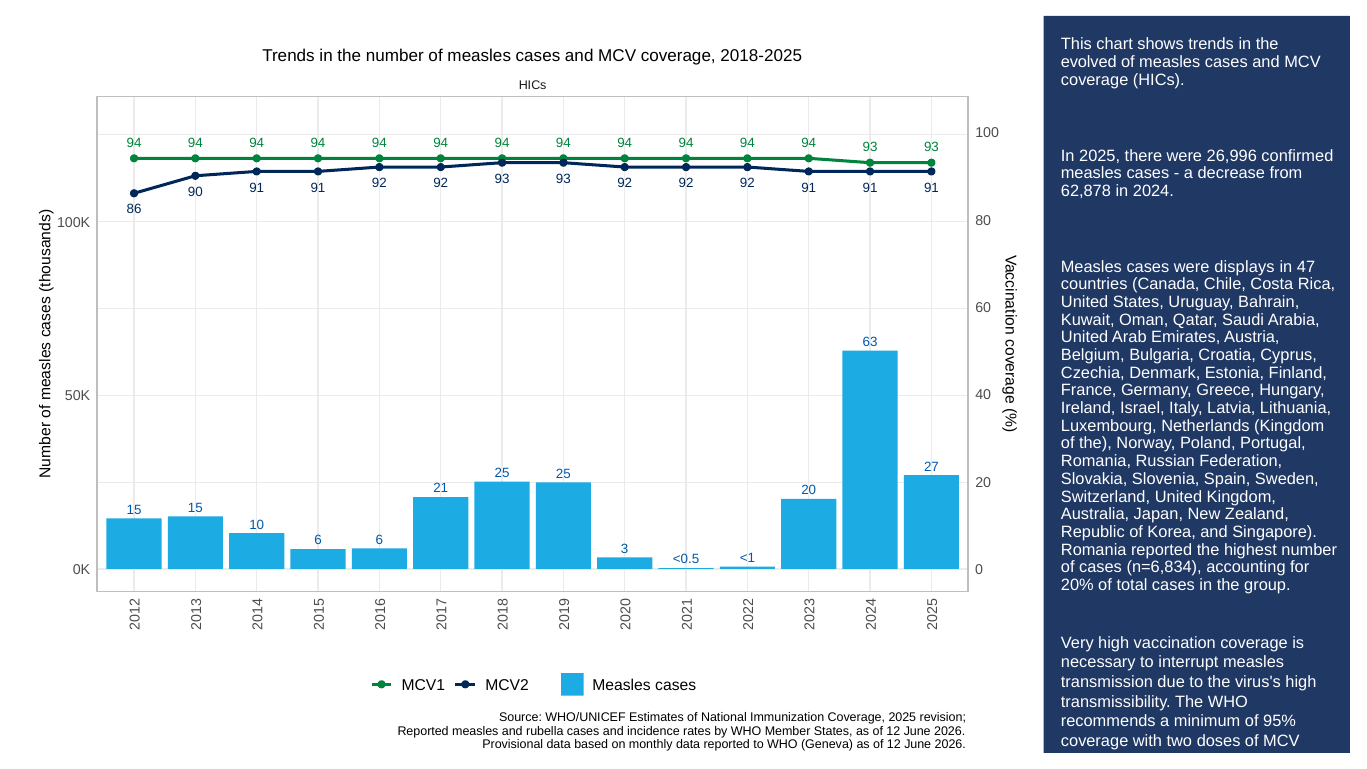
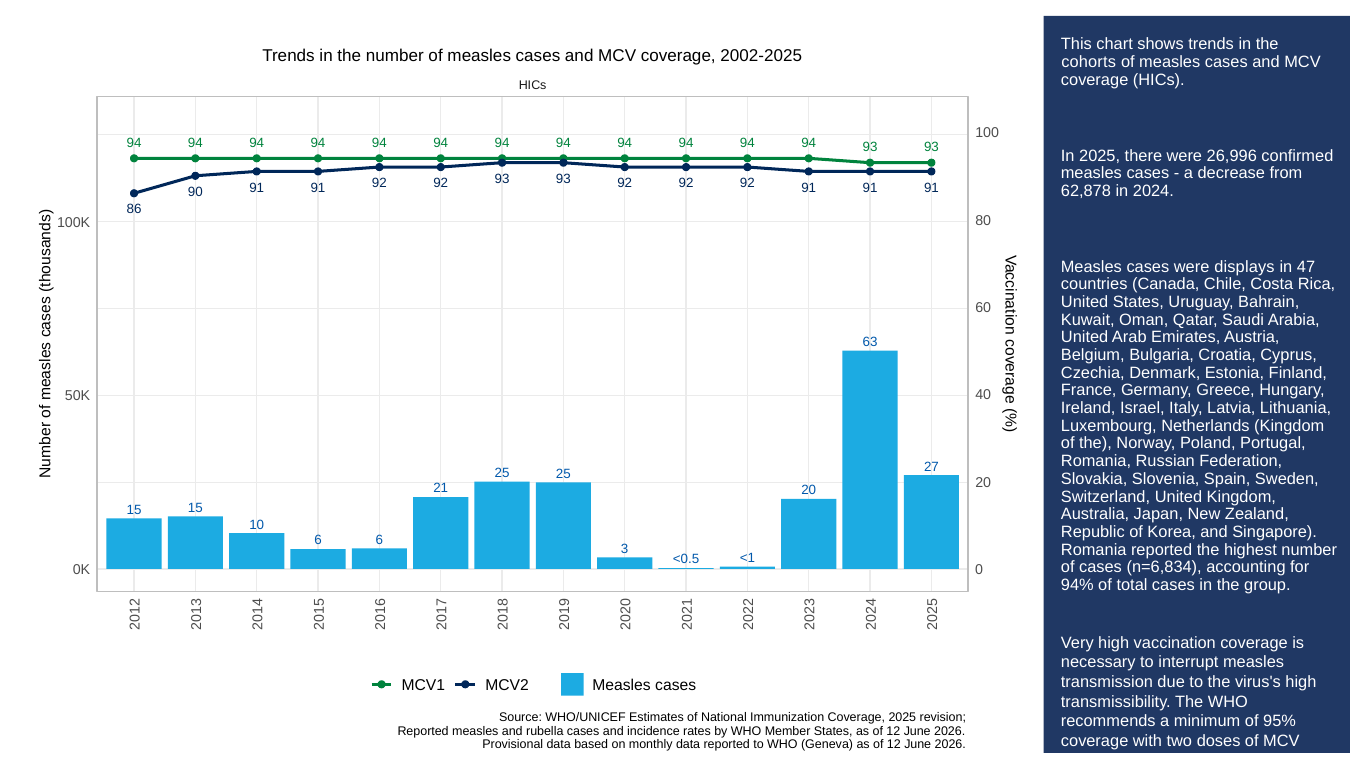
2018-2025: 2018-2025 -> 2002-2025
evolved: evolved -> cohorts
20%: 20% -> 94%
